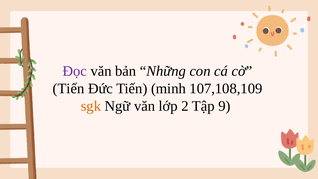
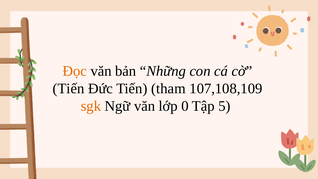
Đọc colour: purple -> orange
minh: minh -> tham
2: 2 -> 0
9: 9 -> 5
